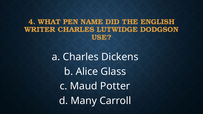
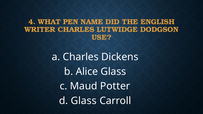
d Many: Many -> Glass
